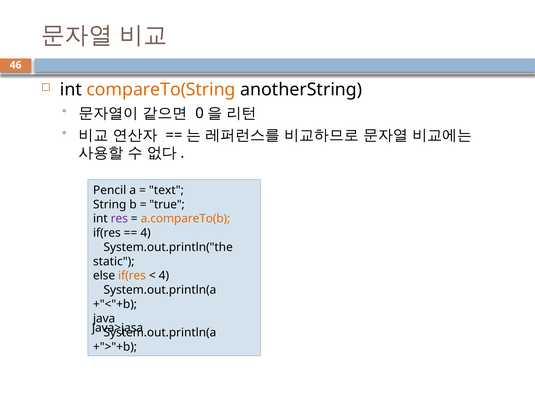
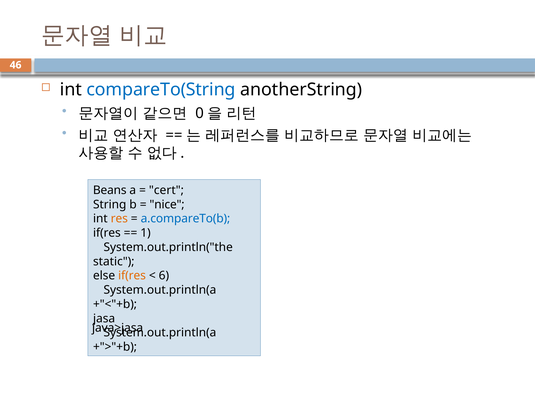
compareTo(String colour: orange -> blue
Pencil: Pencil -> Beans
text: text -> cert
true: true -> nice
res colour: purple -> orange
a.compareTo(b colour: orange -> blue
4 at (146, 233): 4 -> 1
4 at (164, 276): 4 -> 6
java: java -> jasa
